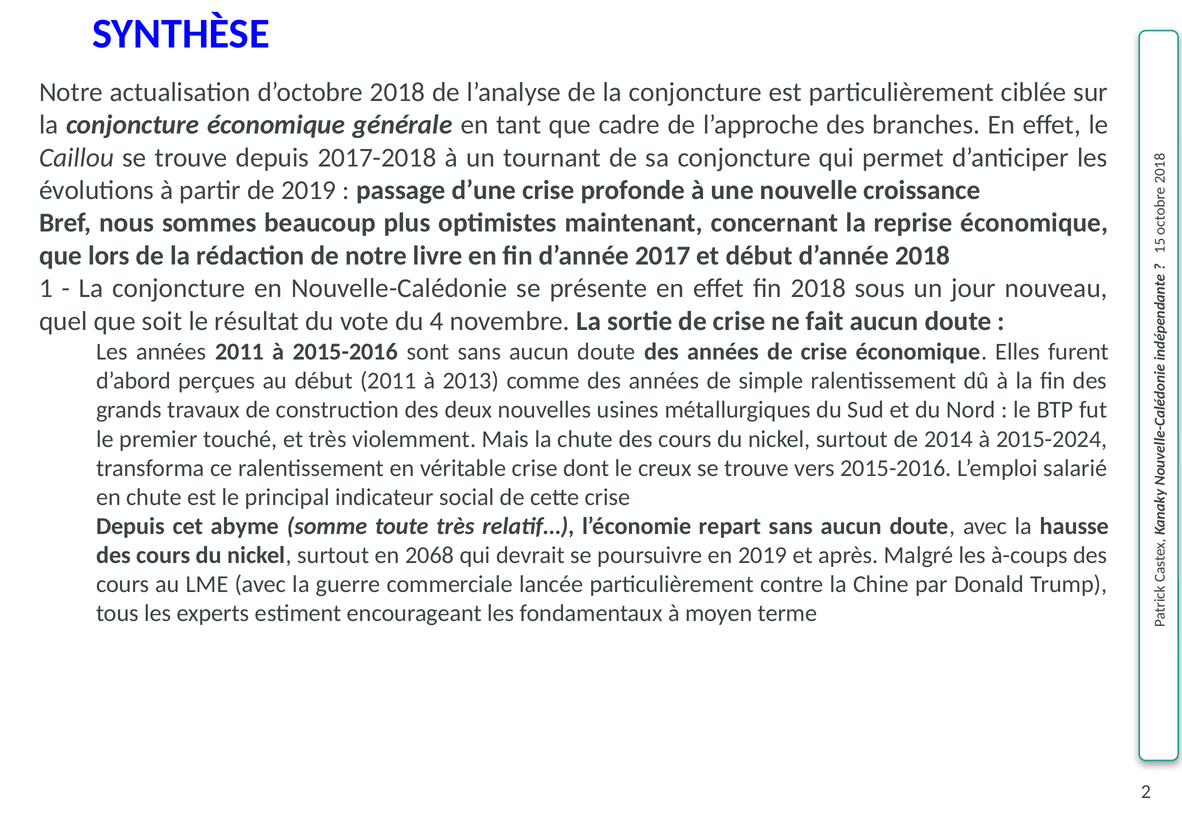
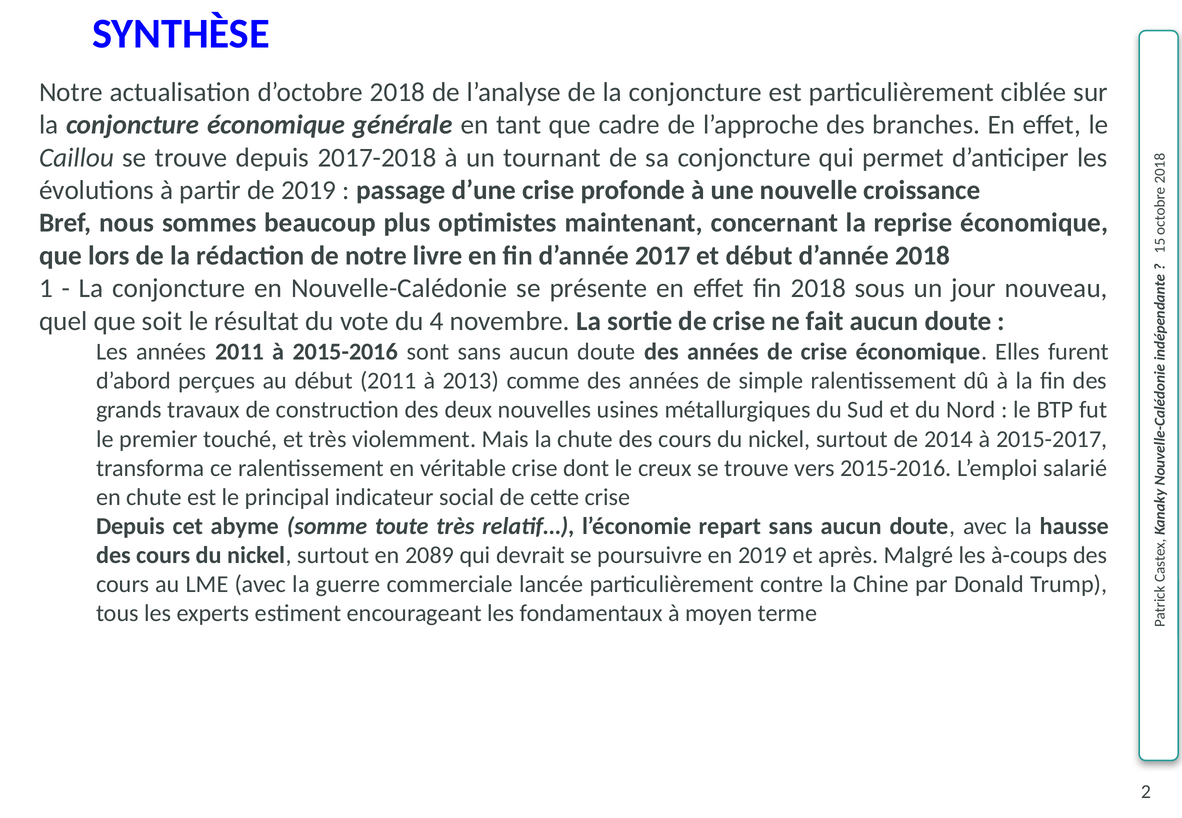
2015-2024: 2015-2024 -> 2015-2017
2068: 2068 -> 2089
